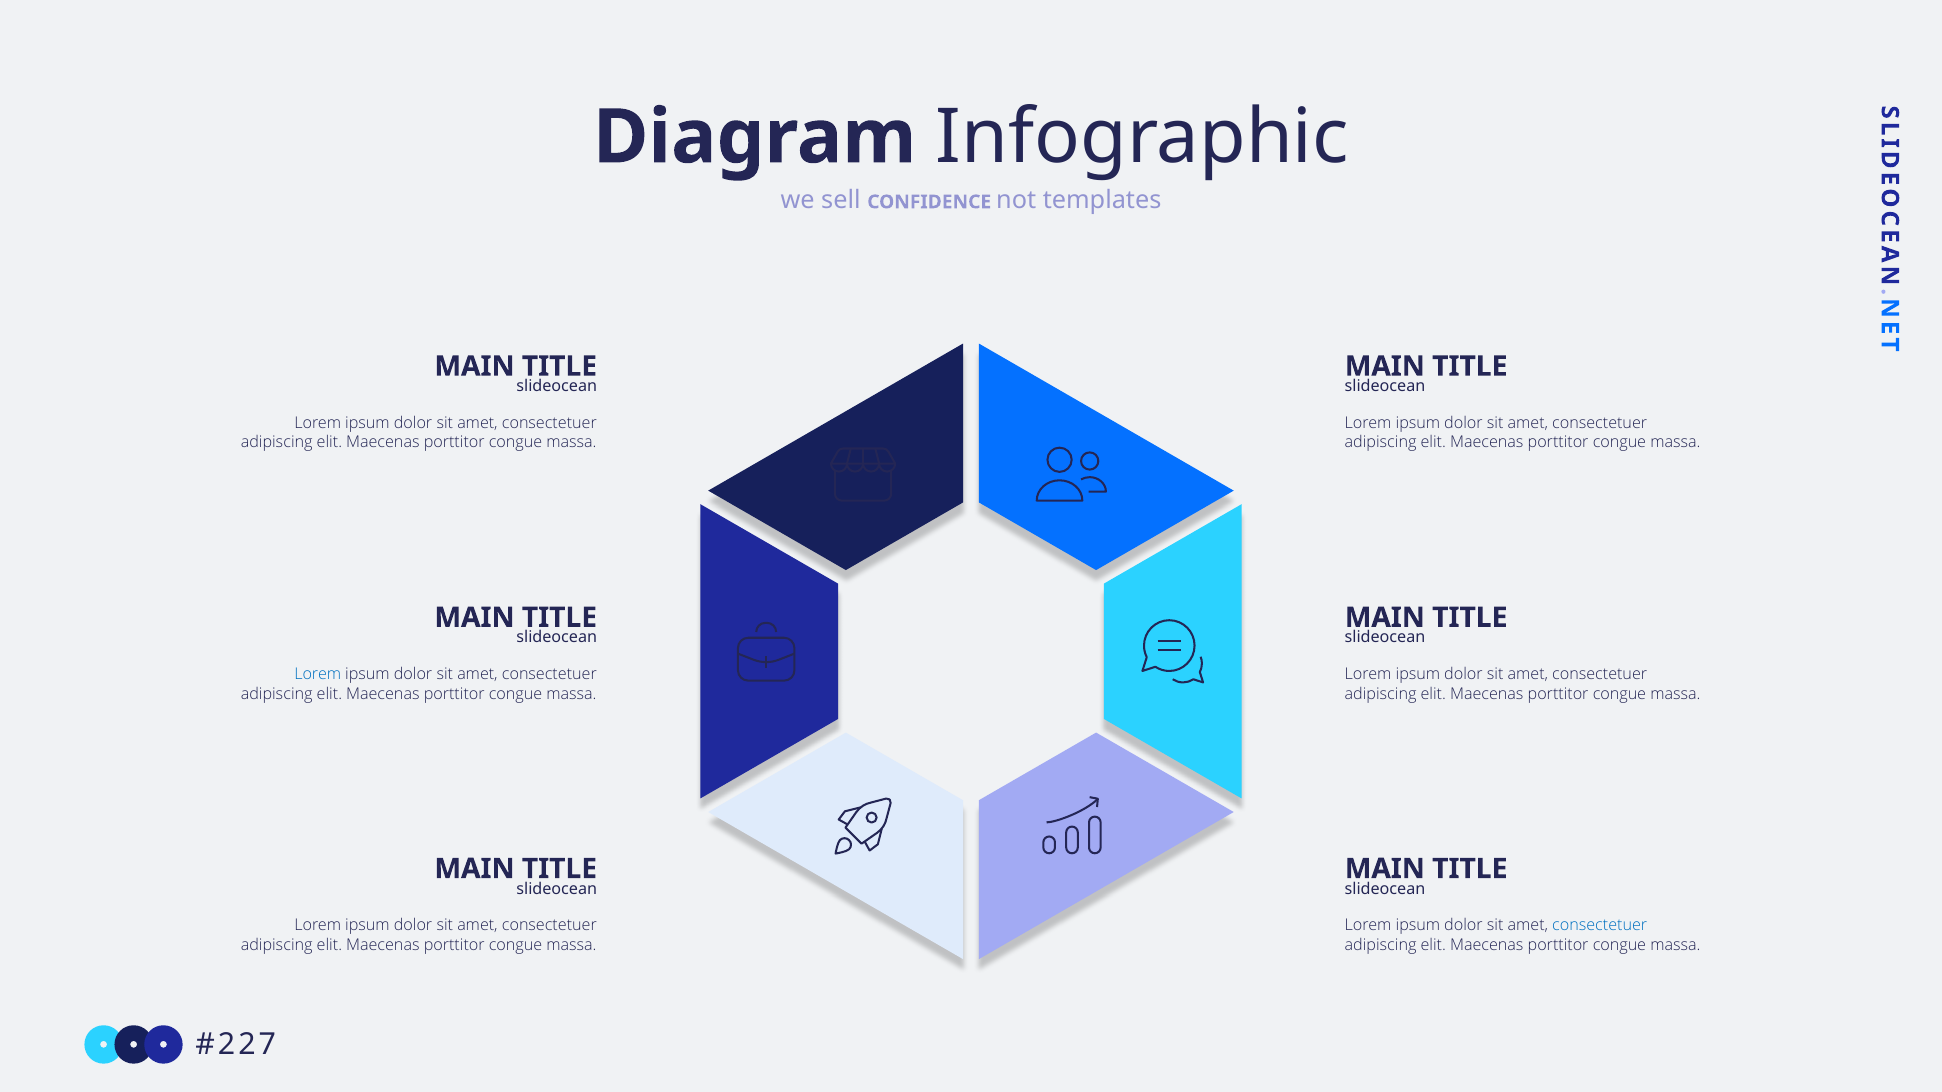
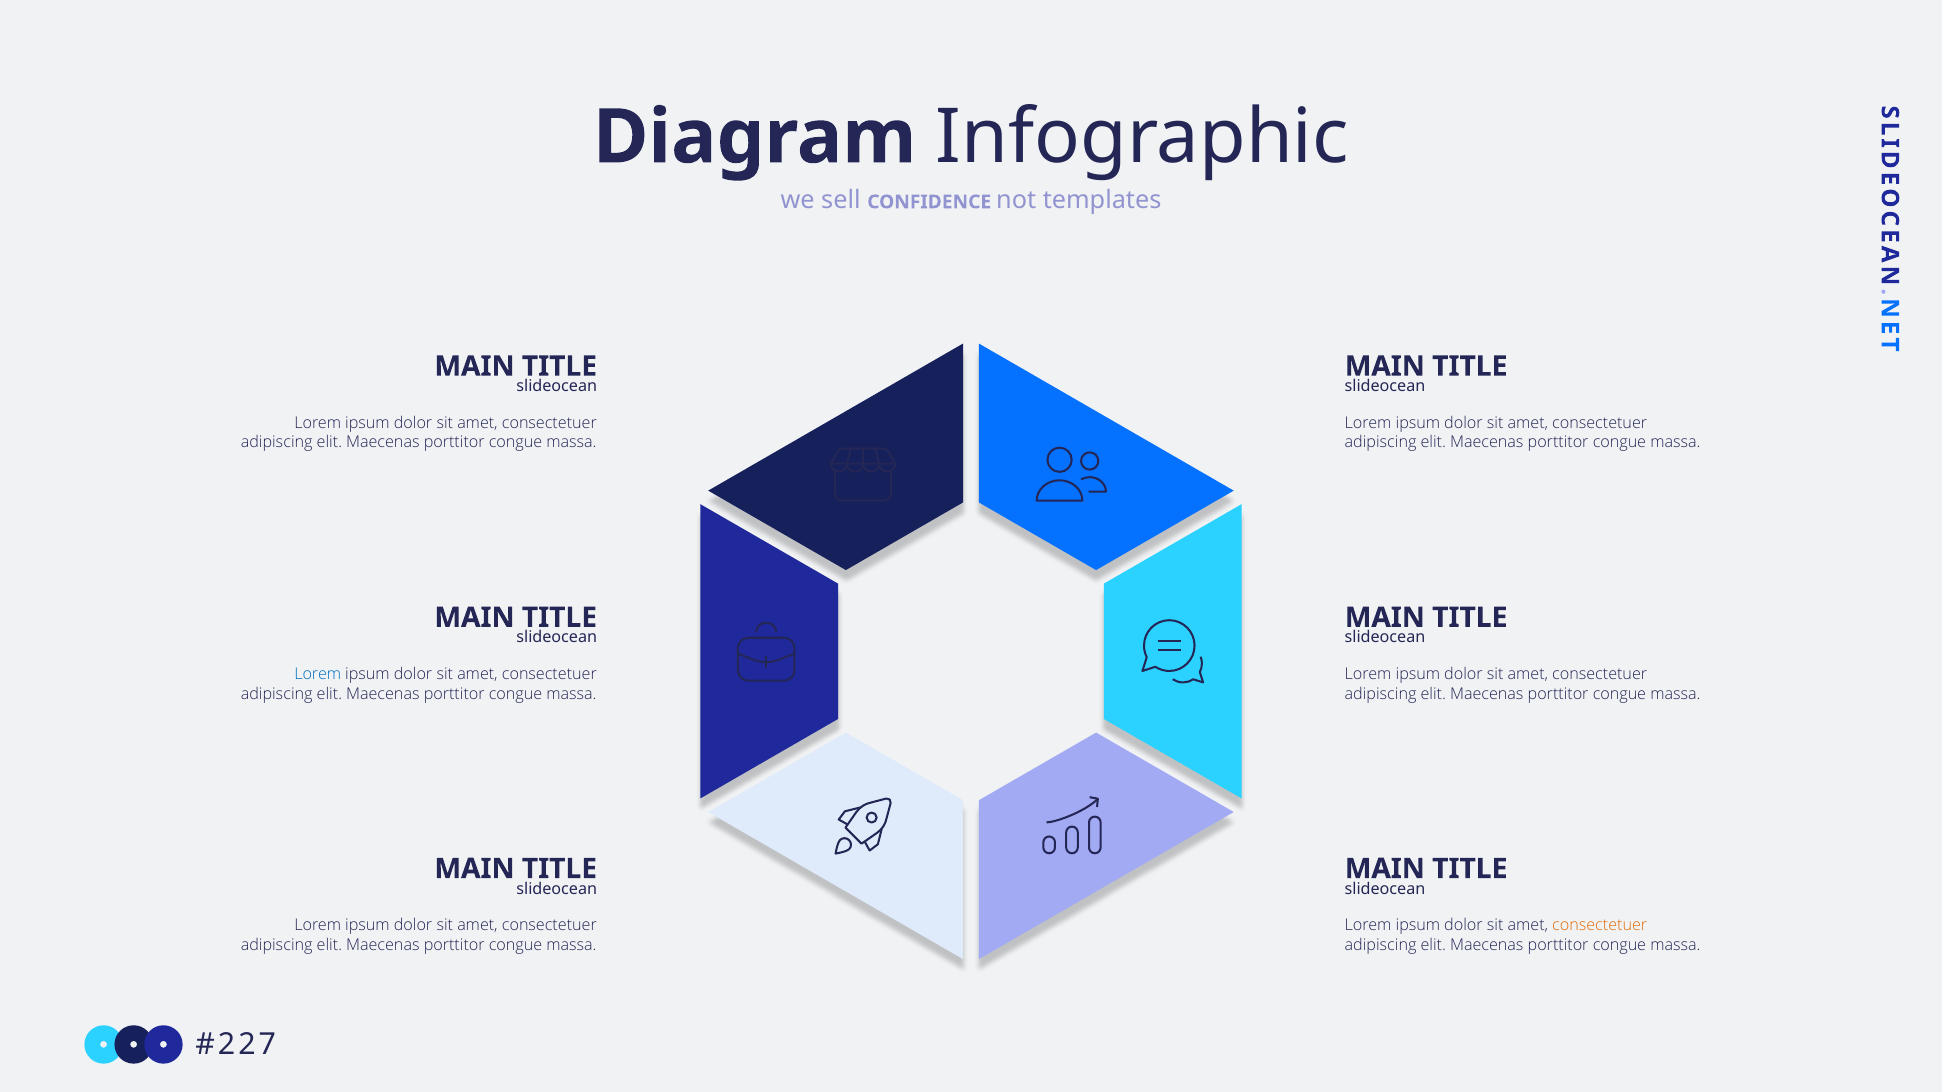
consectetuer at (1600, 926) colour: blue -> orange
